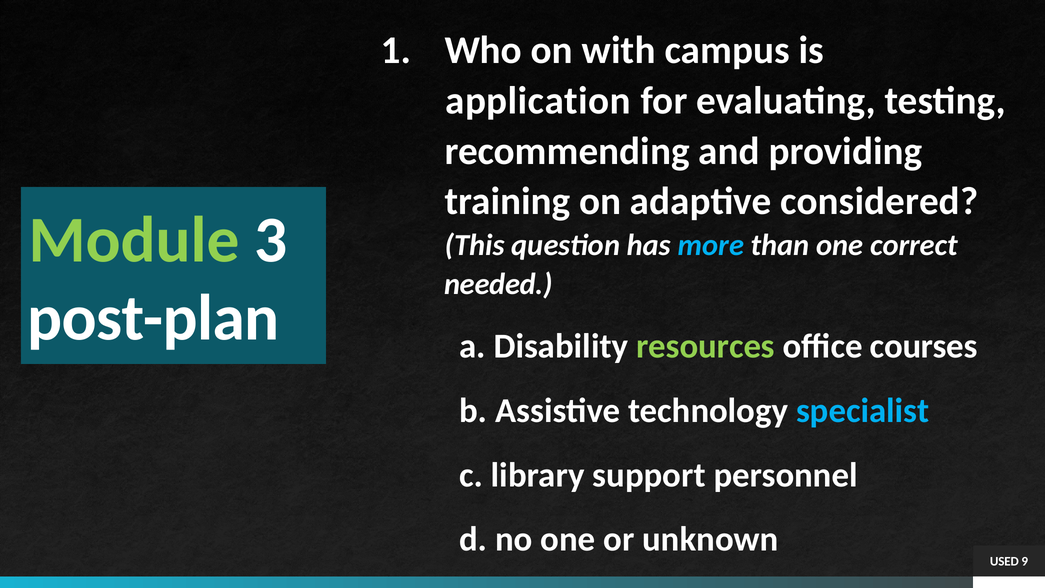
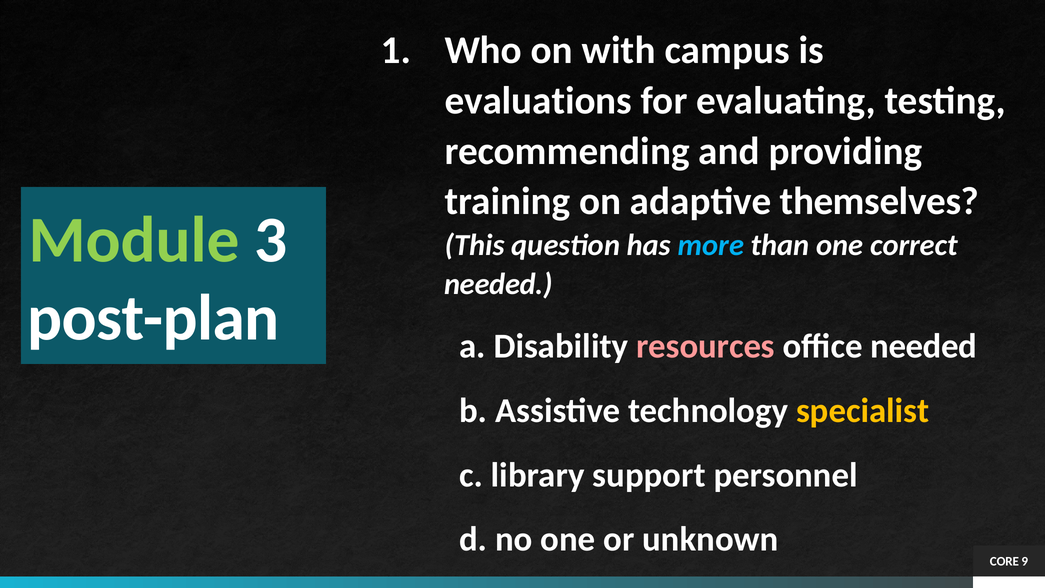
application: application -> evaluations
considered: considered -> themselves
resources colour: light green -> pink
office courses: courses -> needed
specialist colour: light blue -> yellow
USED: USED -> CORE
